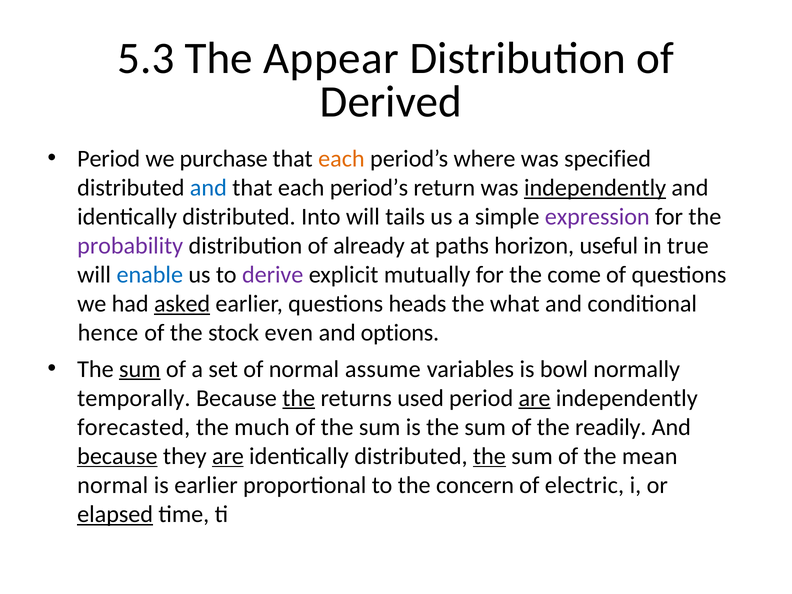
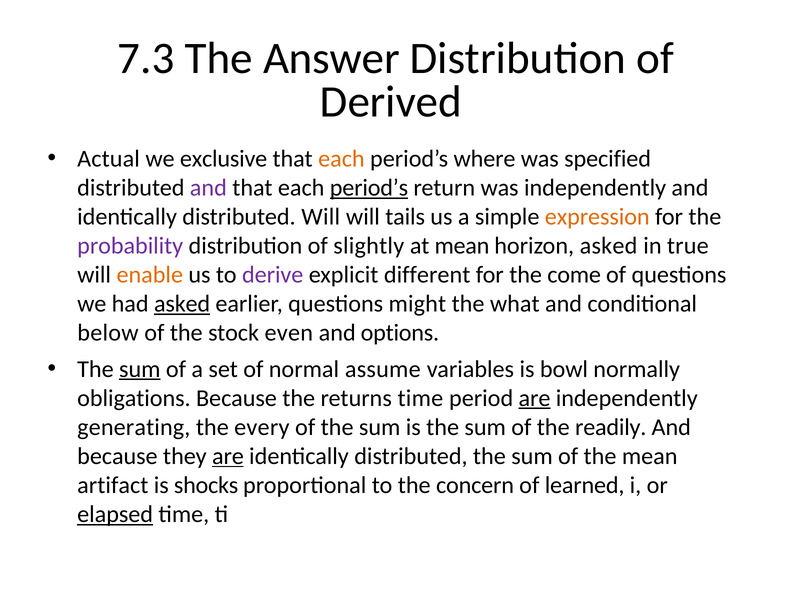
5.3: 5.3 -> 7.3
Appear: Appear -> Answer
Period at (109, 159): Period -> Actual
purchase: purchase -> exclusive
and at (208, 188) colour: blue -> purple
period’s at (369, 188) underline: none -> present
independently at (595, 188) underline: present -> none
distributed Into: Into -> Will
expression colour: purple -> orange
already: already -> slightly
at paths: paths -> mean
horizon useful: useful -> asked
enable colour: blue -> orange
mutually: mutually -> different
heads: heads -> might
hence: hence -> below
temporally: temporally -> obligations
the at (299, 398) underline: present -> none
returns used: used -> time
forecasted: forecasted -> generating
much: much -> every
because at (117, 456) underline: present -> none
the at (489, 456) underline: present -> none
normal at (113, 485): normal -> artifact
is earlier: earlier -> shocks
electric: electric -> learned
